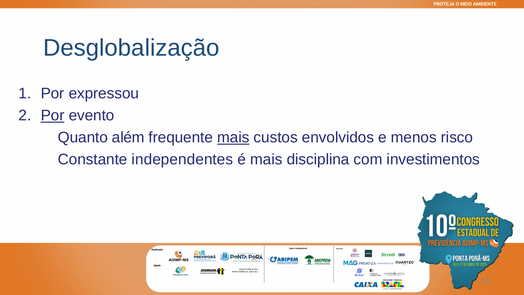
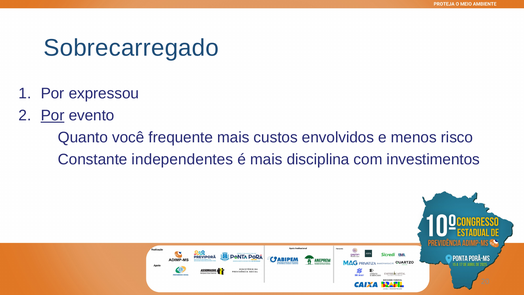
Desglobalização: Desglobalização -> Sobrecarregado
além: além -> você
mais at (233, 137) underline: present -> none
